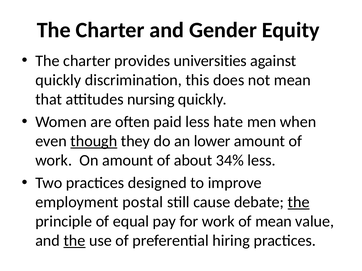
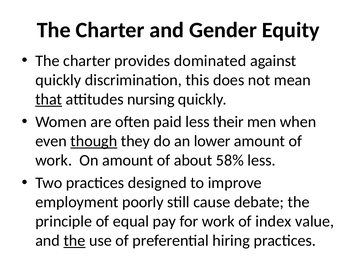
universities: universities -> dominated
that underline: none -> present
hate: hate -> their
34%: 34% -> 58%
postal: postal -> poorly
the at (299, 202) underline: present -> none
of mean: mean -> index
